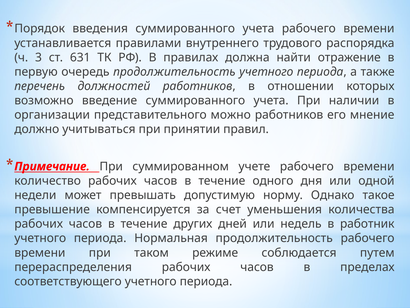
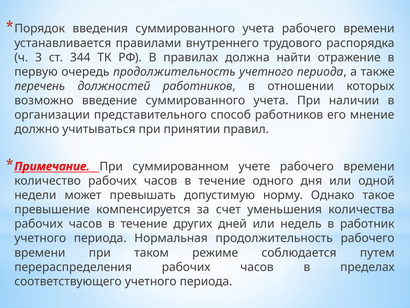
631: 631 -> 344
можно: можно -> способ
